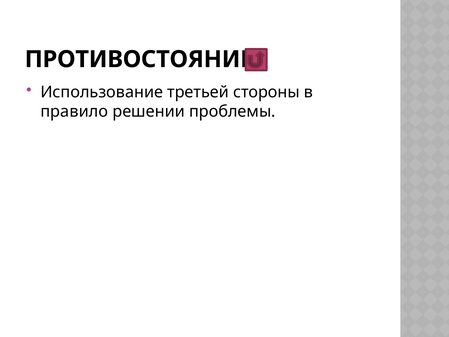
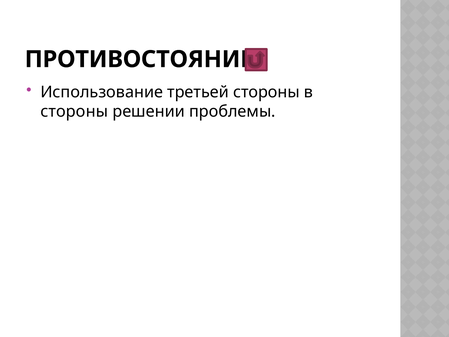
правило at (74, 112): правило -> стороны
